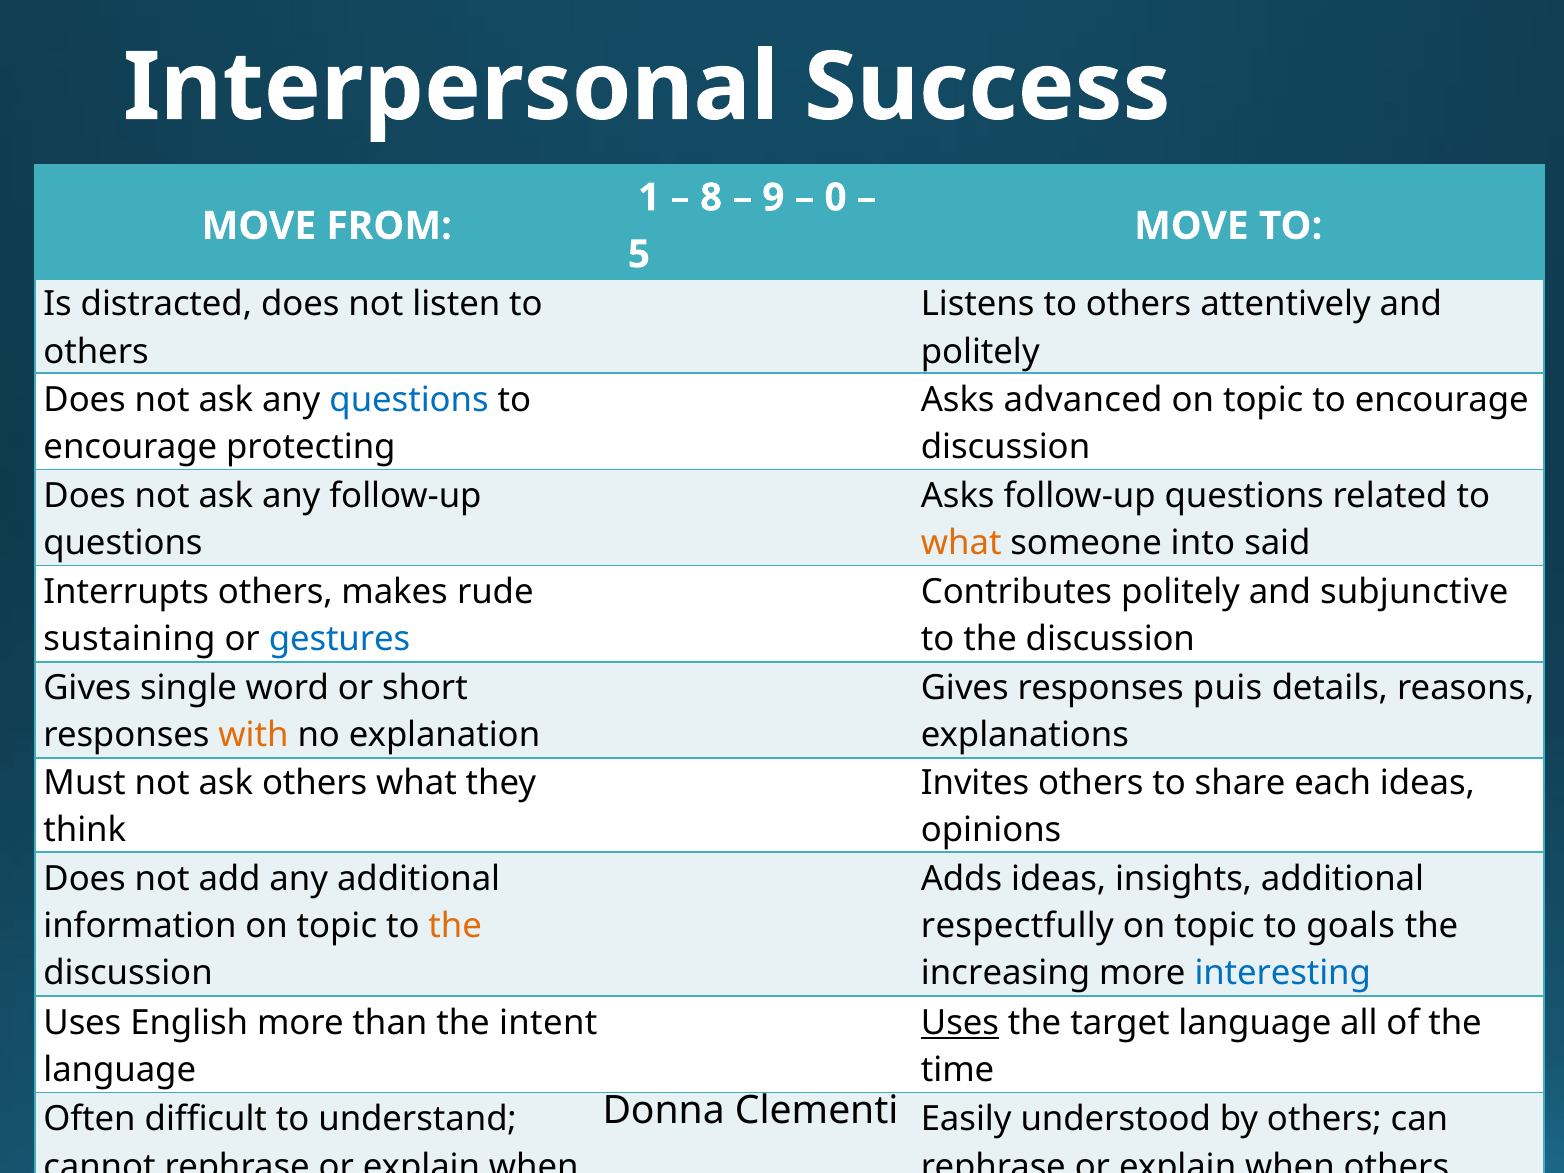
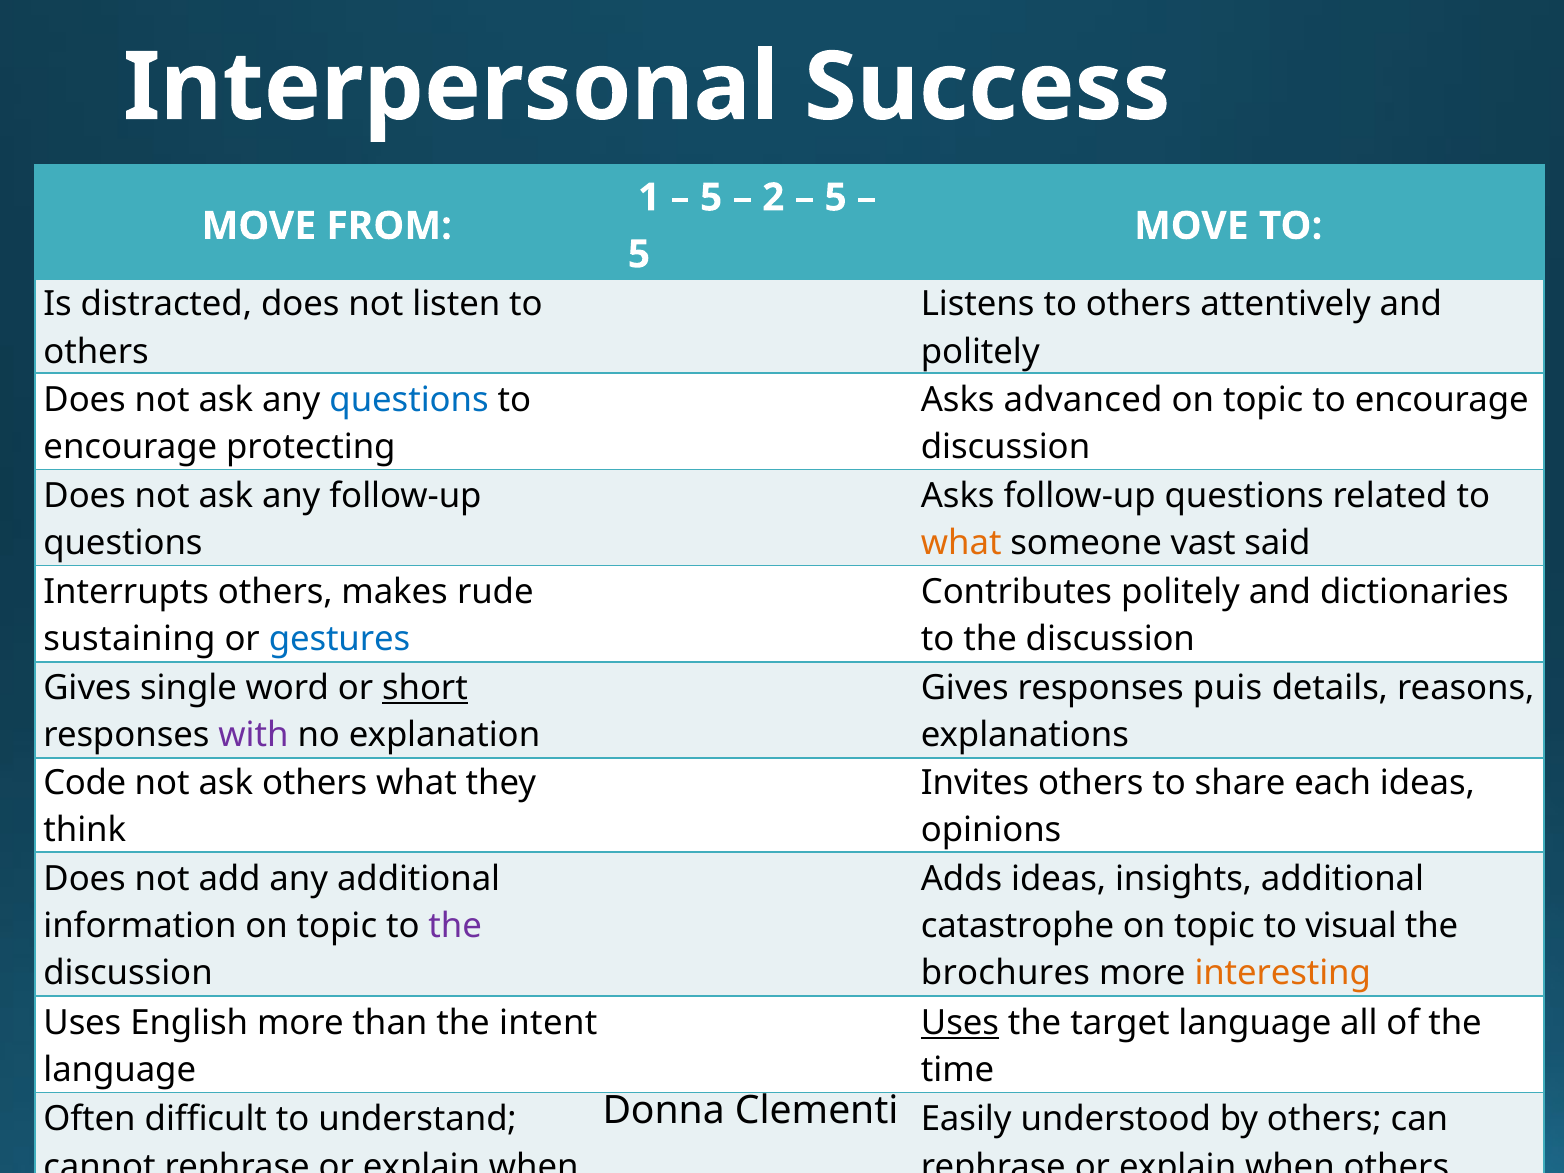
8 at (711, 198): 8 -> 5
9: 9 -> 2
0 at (836, 198): 0 -> 5
into: into -> vast
subjunctive: subjunctive -> dictionaries
short underline: none -> present
with colour: orange -> purple
Must: Must -> Code
the at (455, 926) colour: orange -> purple
respectfully: respectfully -> catastrophe
goals: goals -> visual
increasing: increasing -> brochures
interesting colour: blue -> orange
